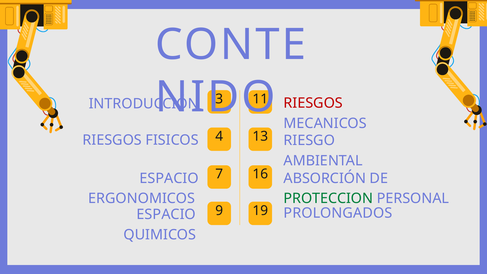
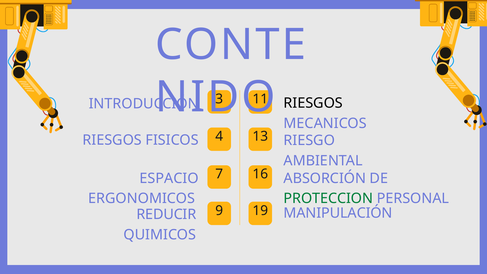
RIESGOS at (313, 103) colour: red -> black
PROLONGADOS: PROLONGADOS -> MANIPULACIÓN
ESPACIO at (166, 214): ESPACIO -> REDUCIR
